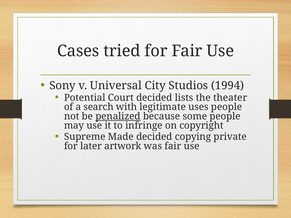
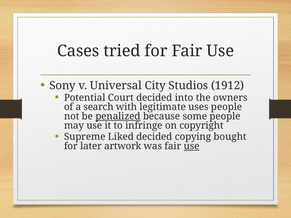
1994: 1994 -> 1912
lists: lists -> into
theater: theater -> owners
Made: Made -> Liked
private: private -> bought
use at (192, 146) underline: none -> present
